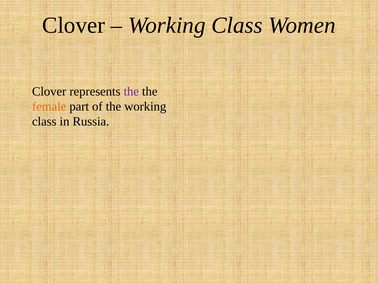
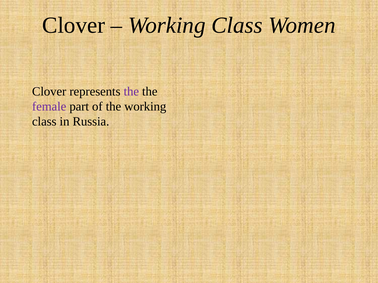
female colour: orange -> purple
